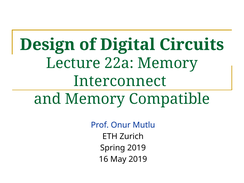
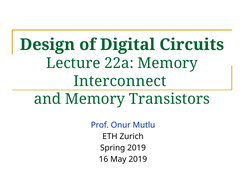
Compatible: Compatible -> Transistors
